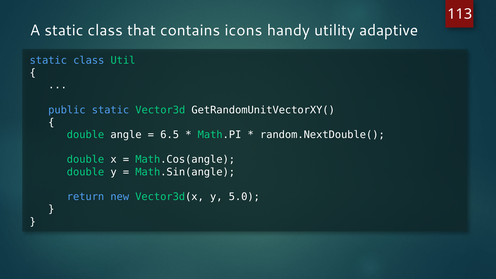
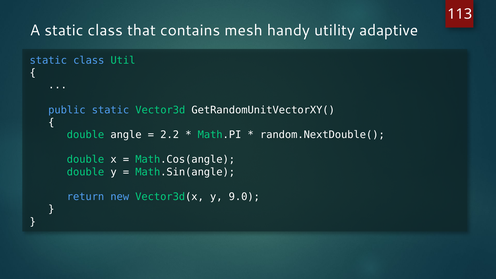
icons: icons -> mesh
6.5: 6.5 -> 2.2
5.0: 5.0 -> 9.0
